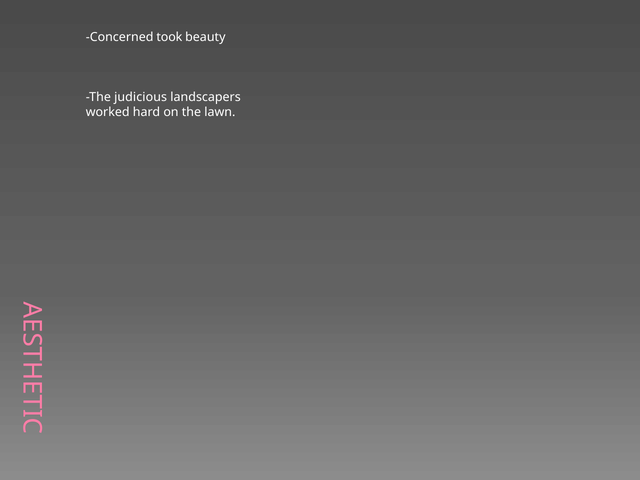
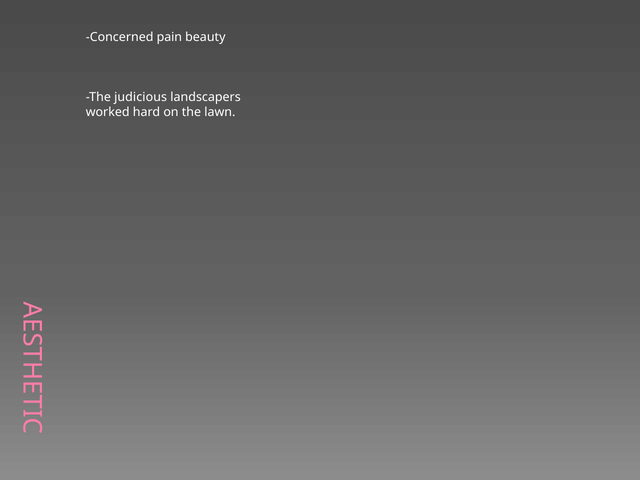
took: took -> pain
